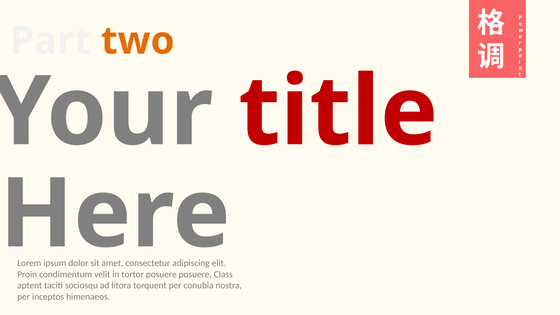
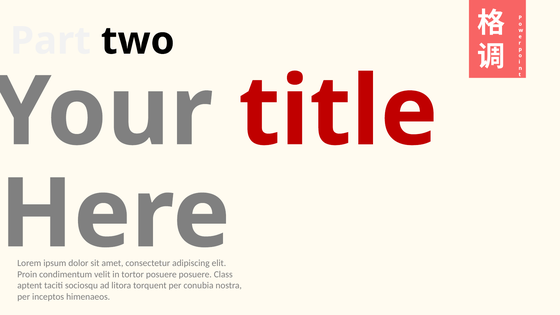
two colour: orange -> black
